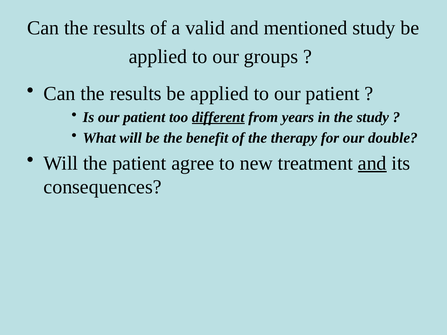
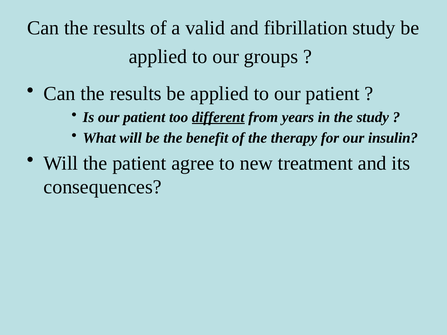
mentioned: mentioned -> fibrillation
double: double -> insulin
and at (372, 163) underline: present -> none
